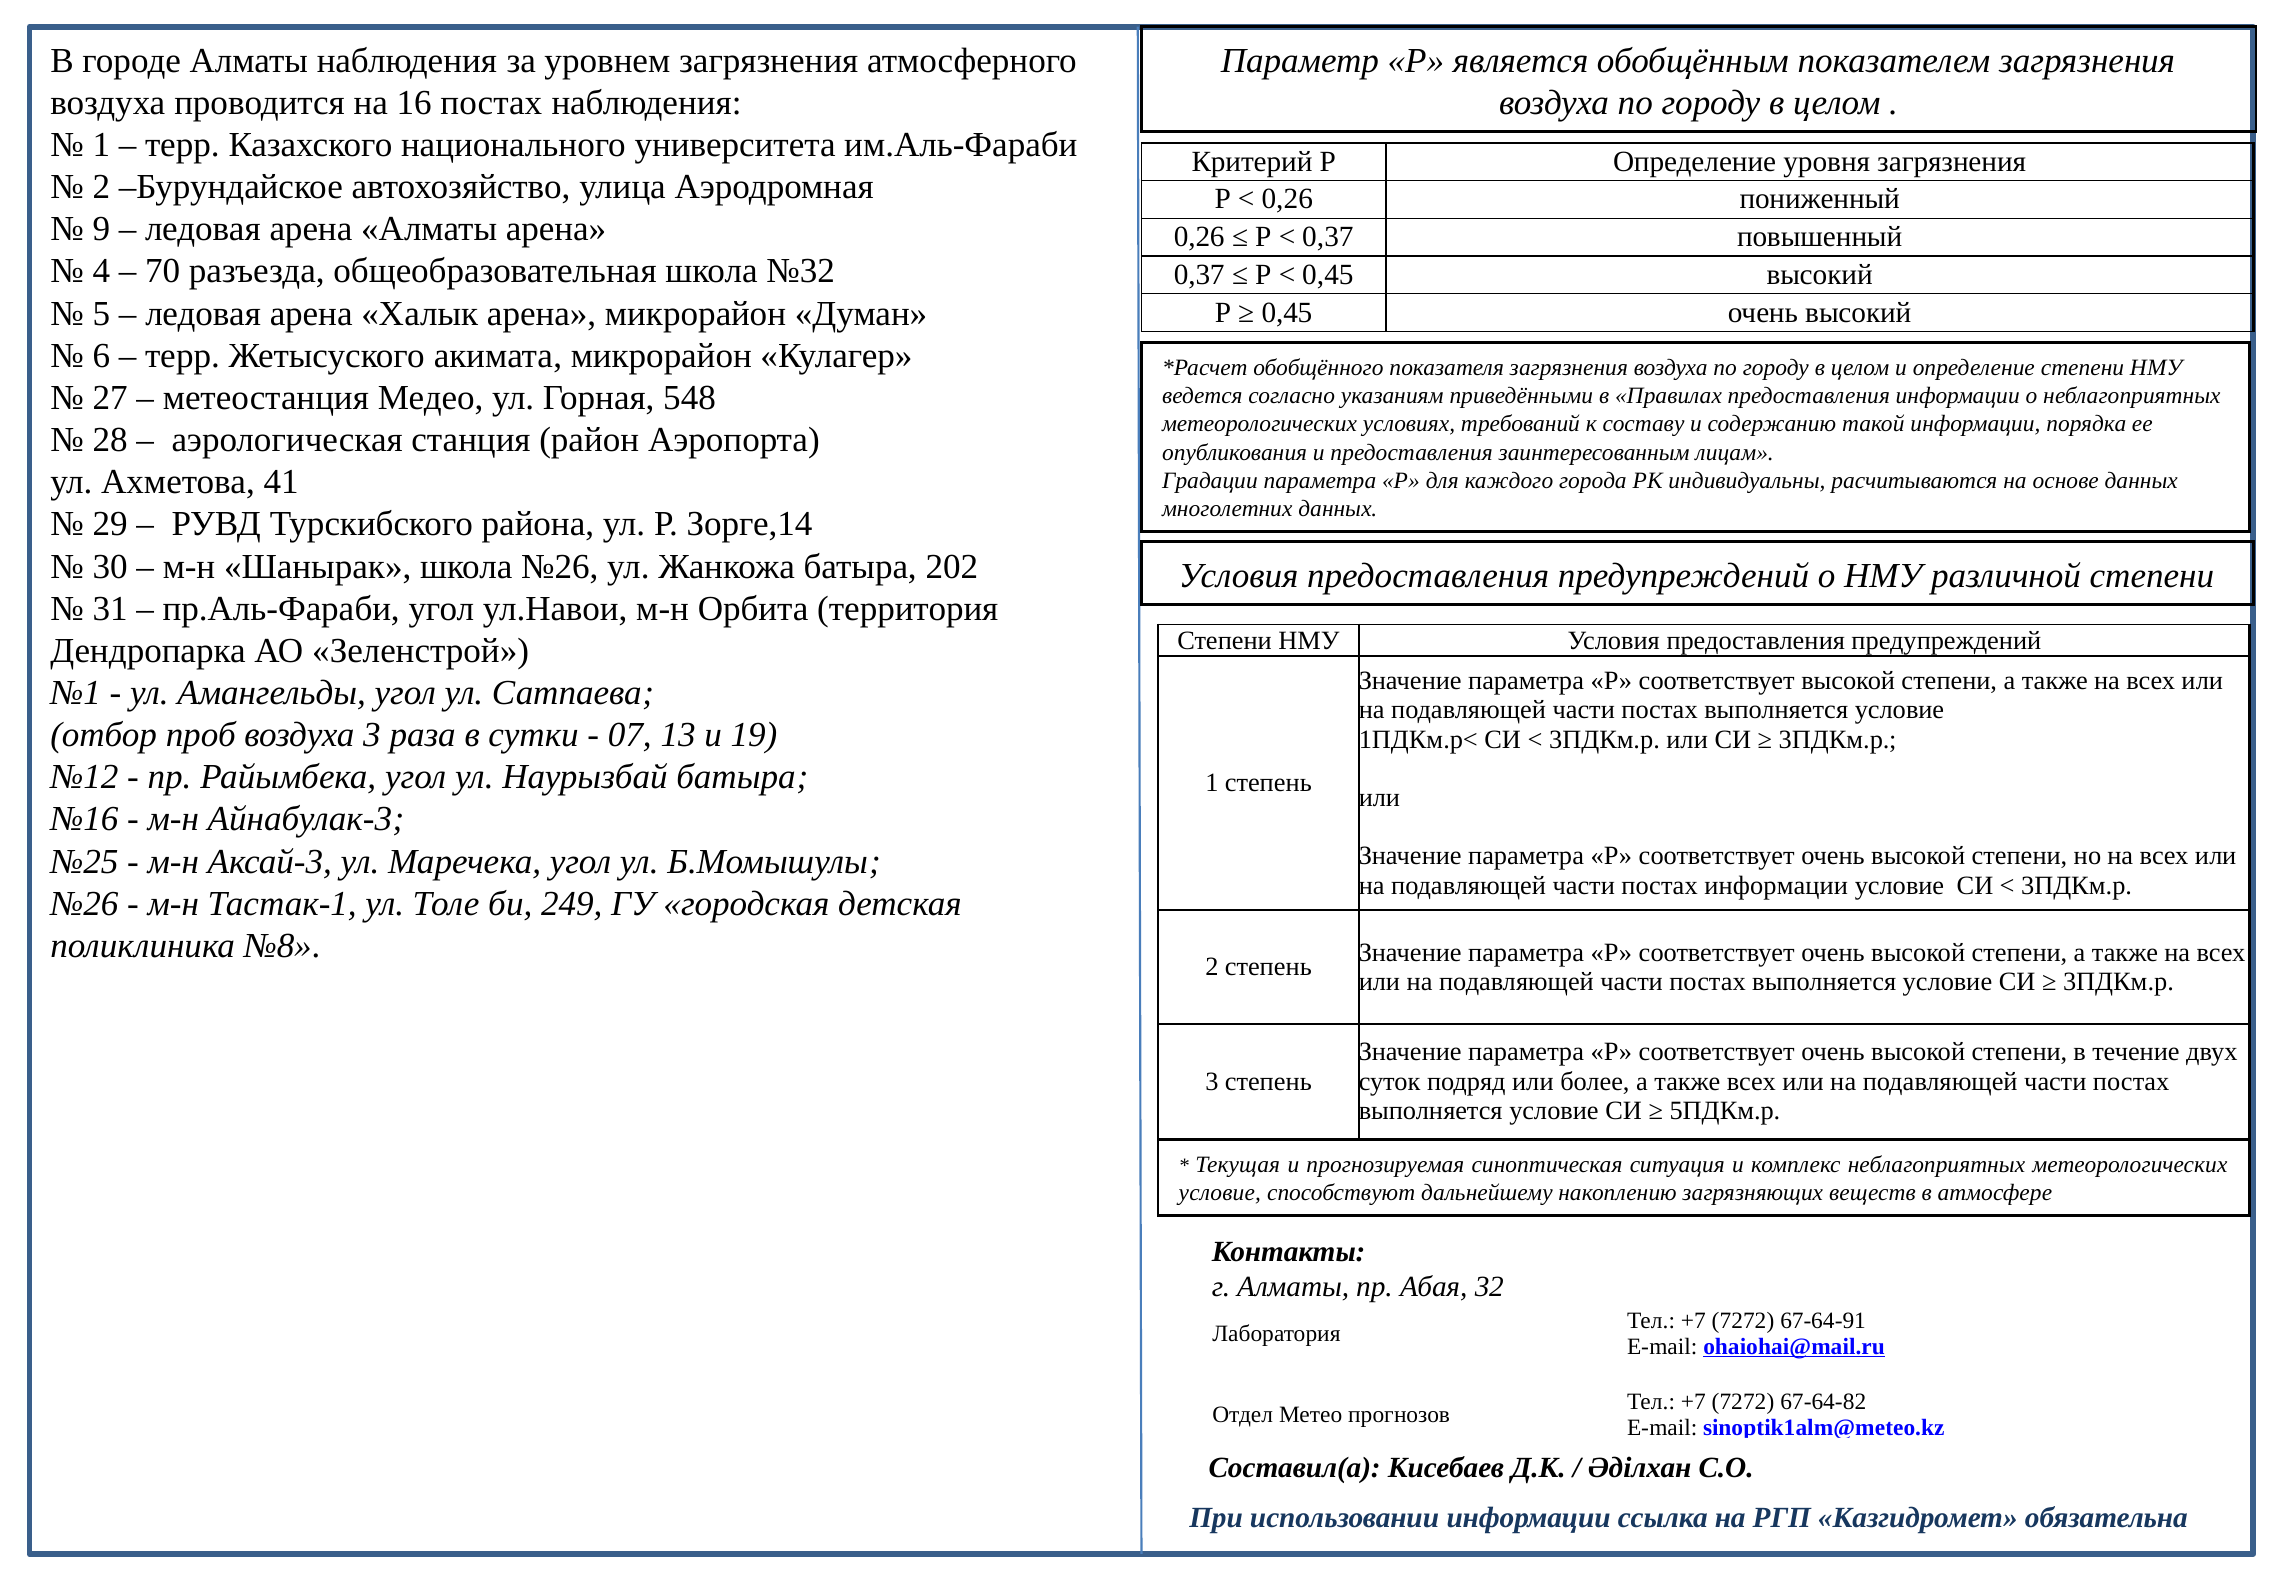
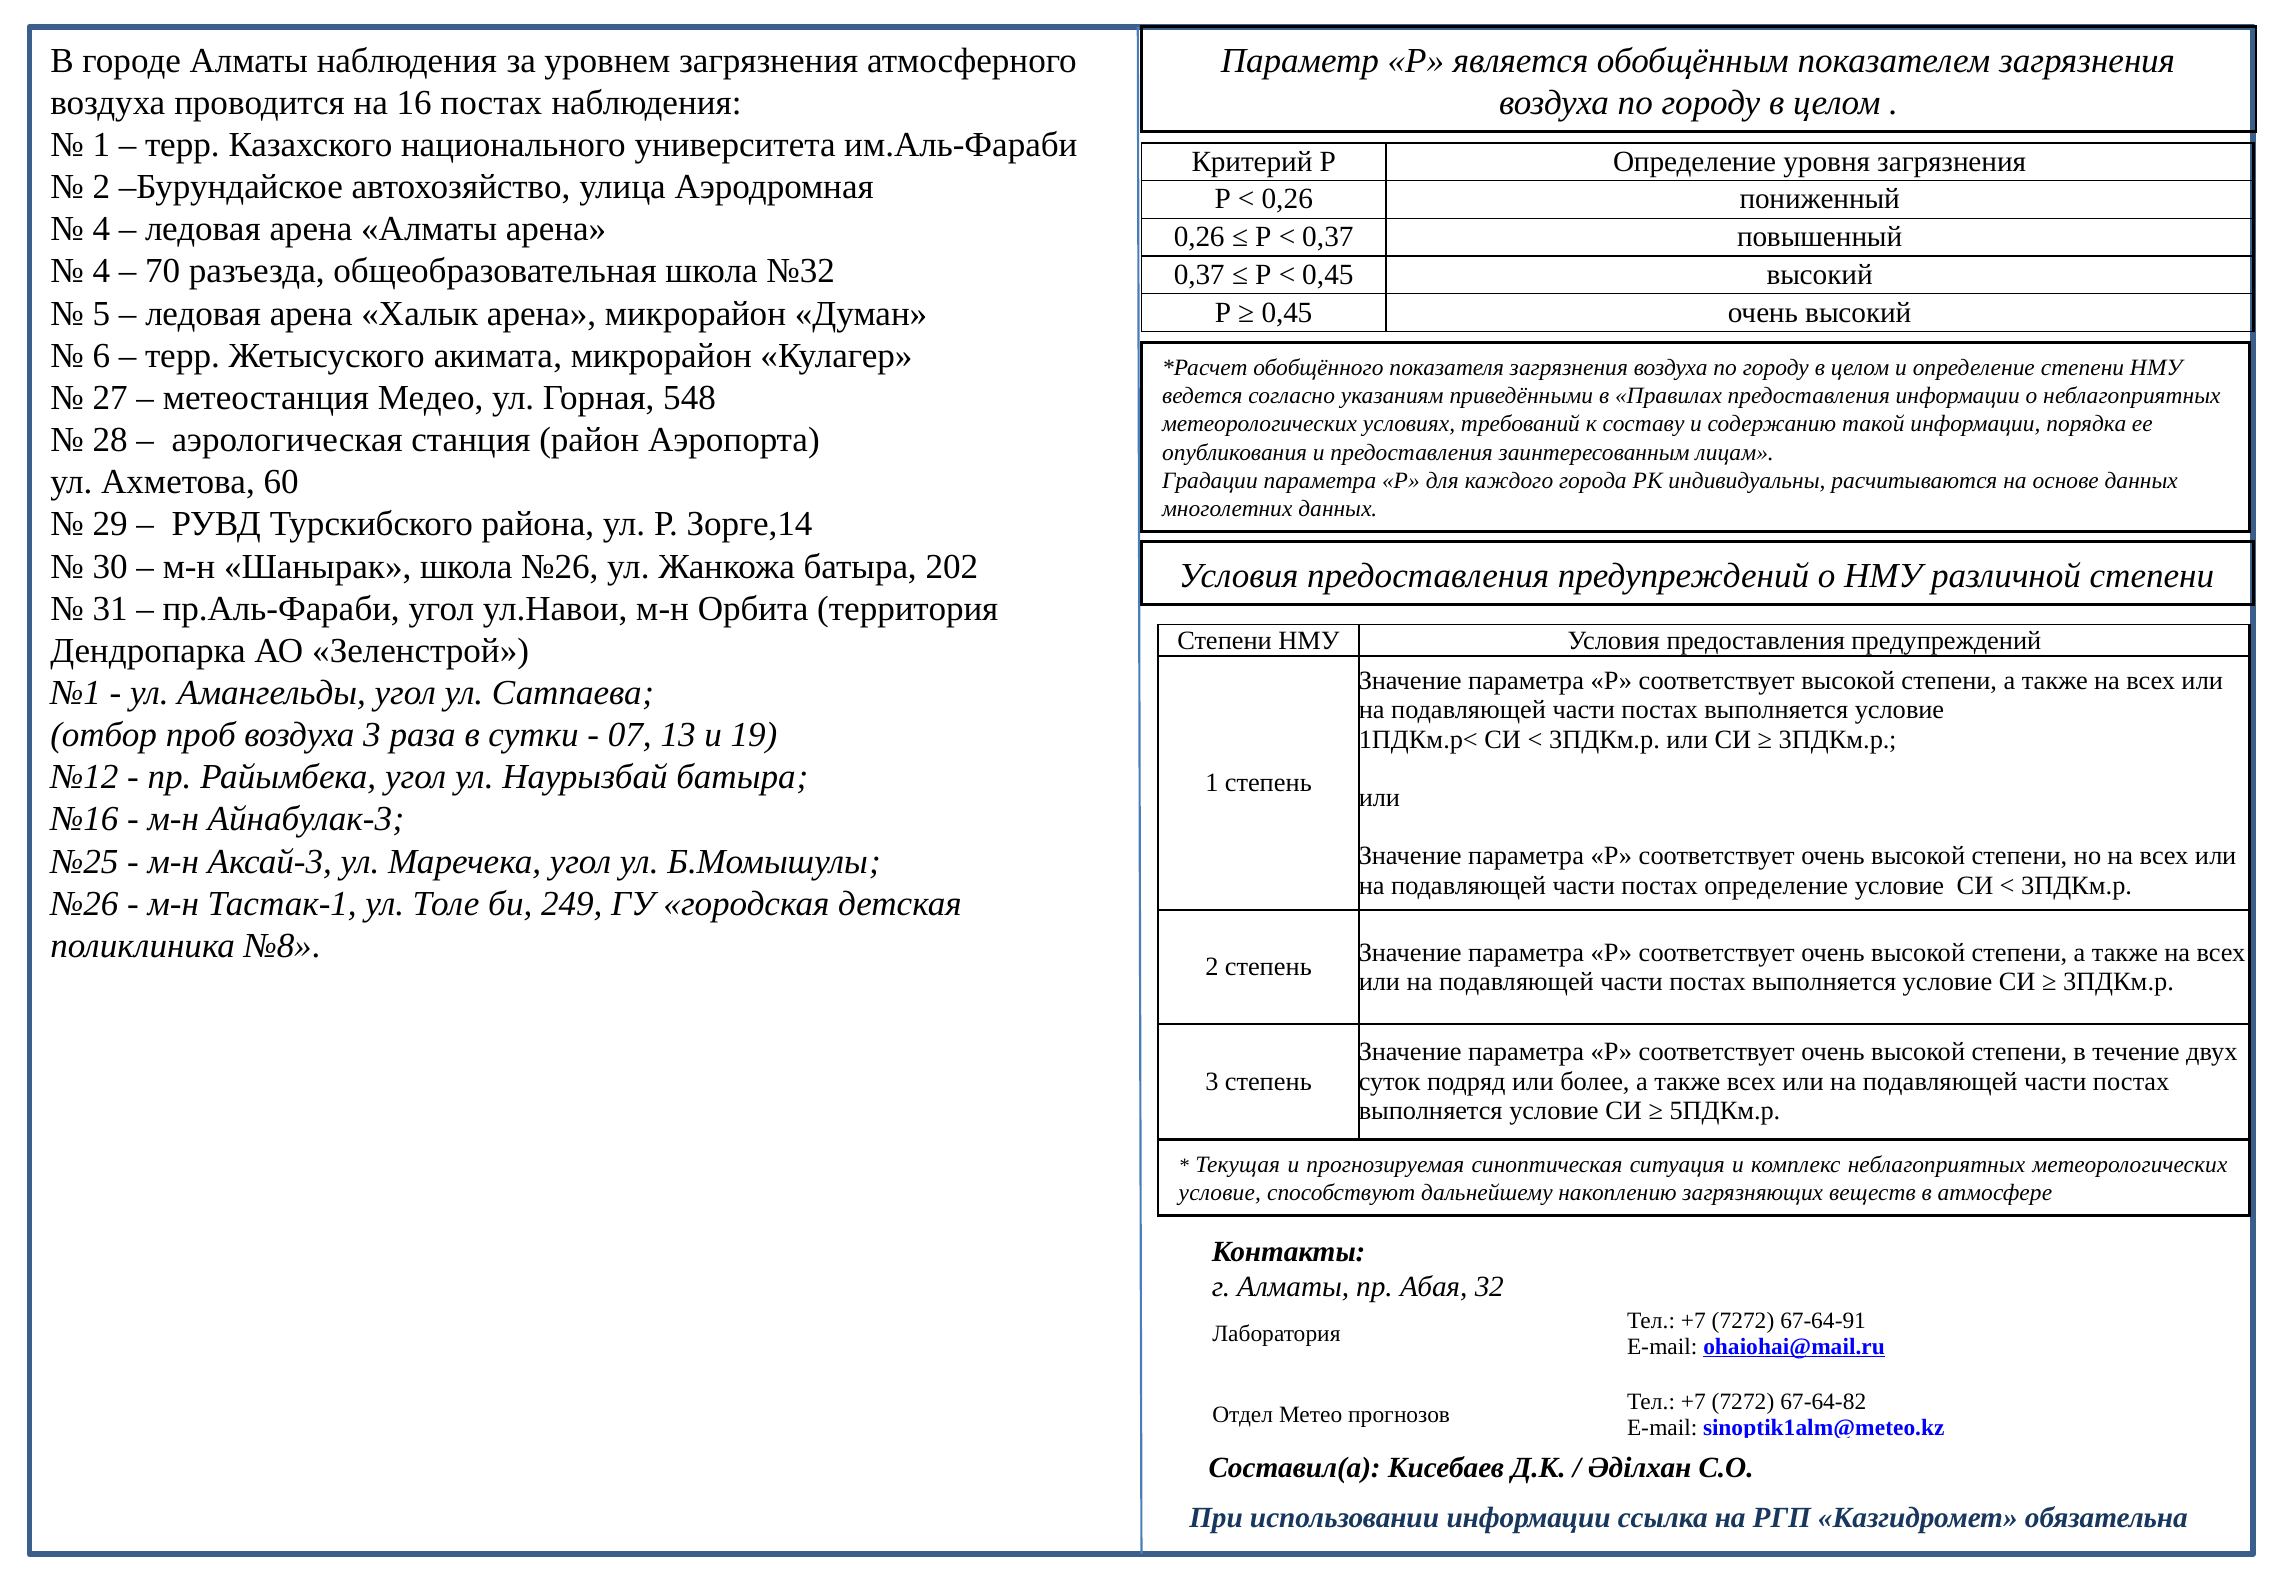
9 at (101, 229): 9 -> 4
41: 41 -> 60
постах информации: информации -> определение
